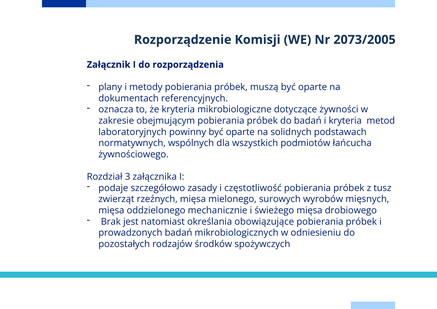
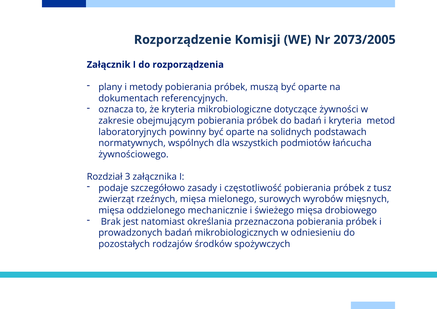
obowiązujące: obowiązujące -> przeznaczona
